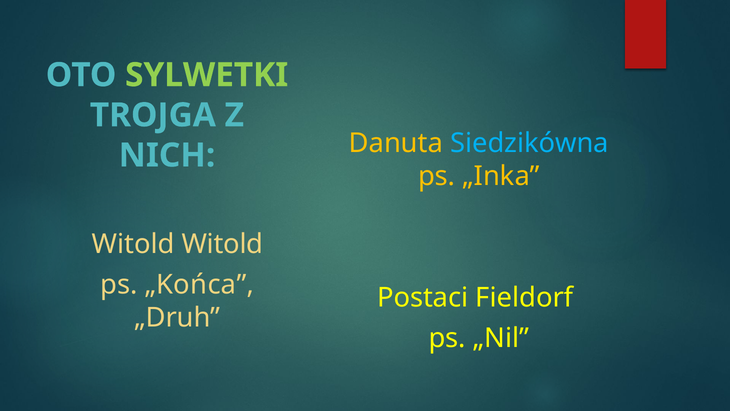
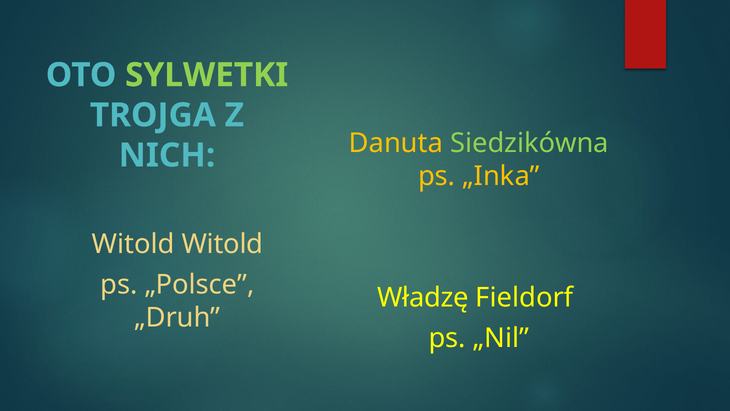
Siedzikówna colour: light blue -> light green
„Końca: „Końca -> „Polsce
Postaci: Postaci -> Władzę
